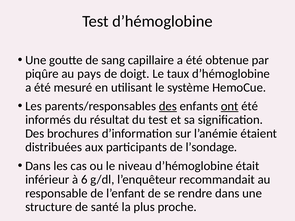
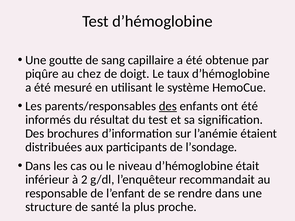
pays: pays -> chez
ont underline: present -> none
6: 6 -> 2
